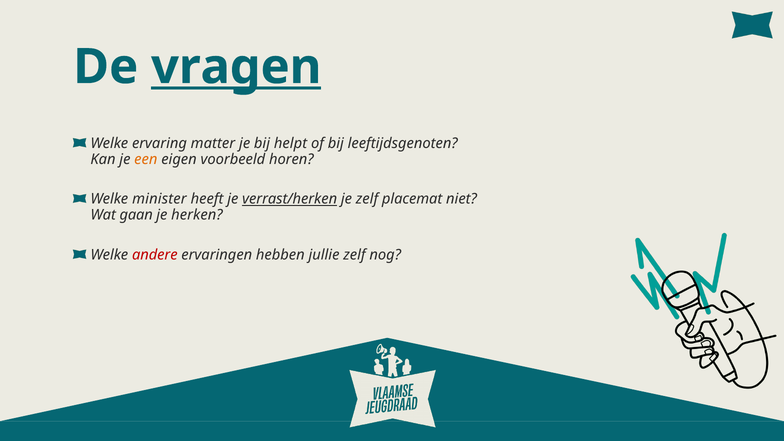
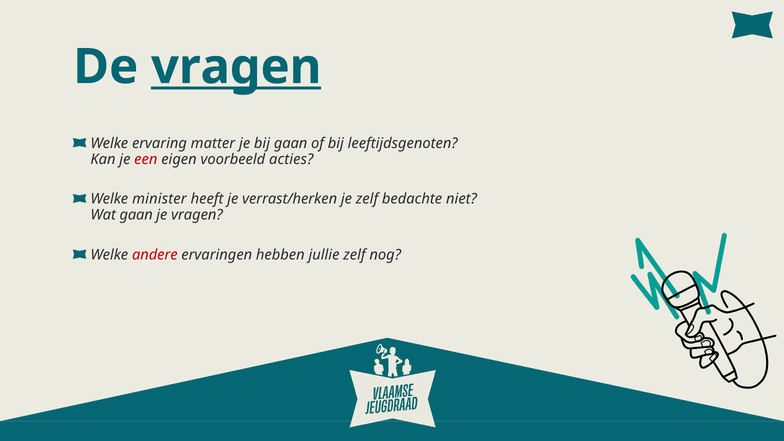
bij helpt: helpt -> gaan
een colour: orange -> red
horen: horen -> acties
verrast/herken underline: present -> none
placemat: placemat -> bedachte
je herken: herken -> vragen
